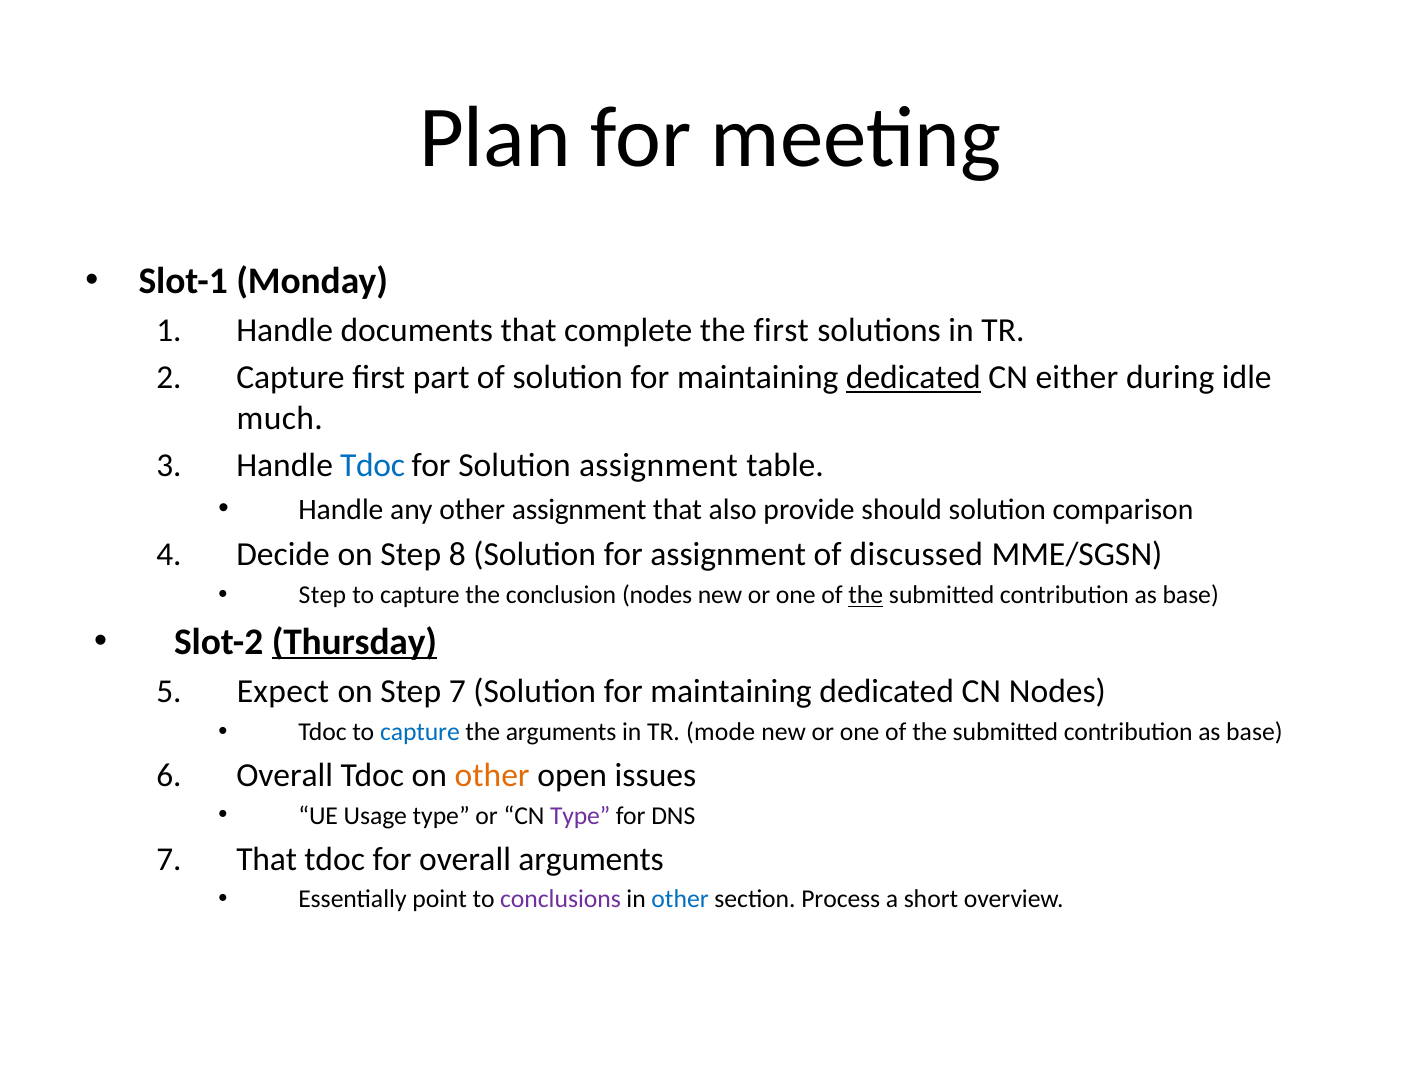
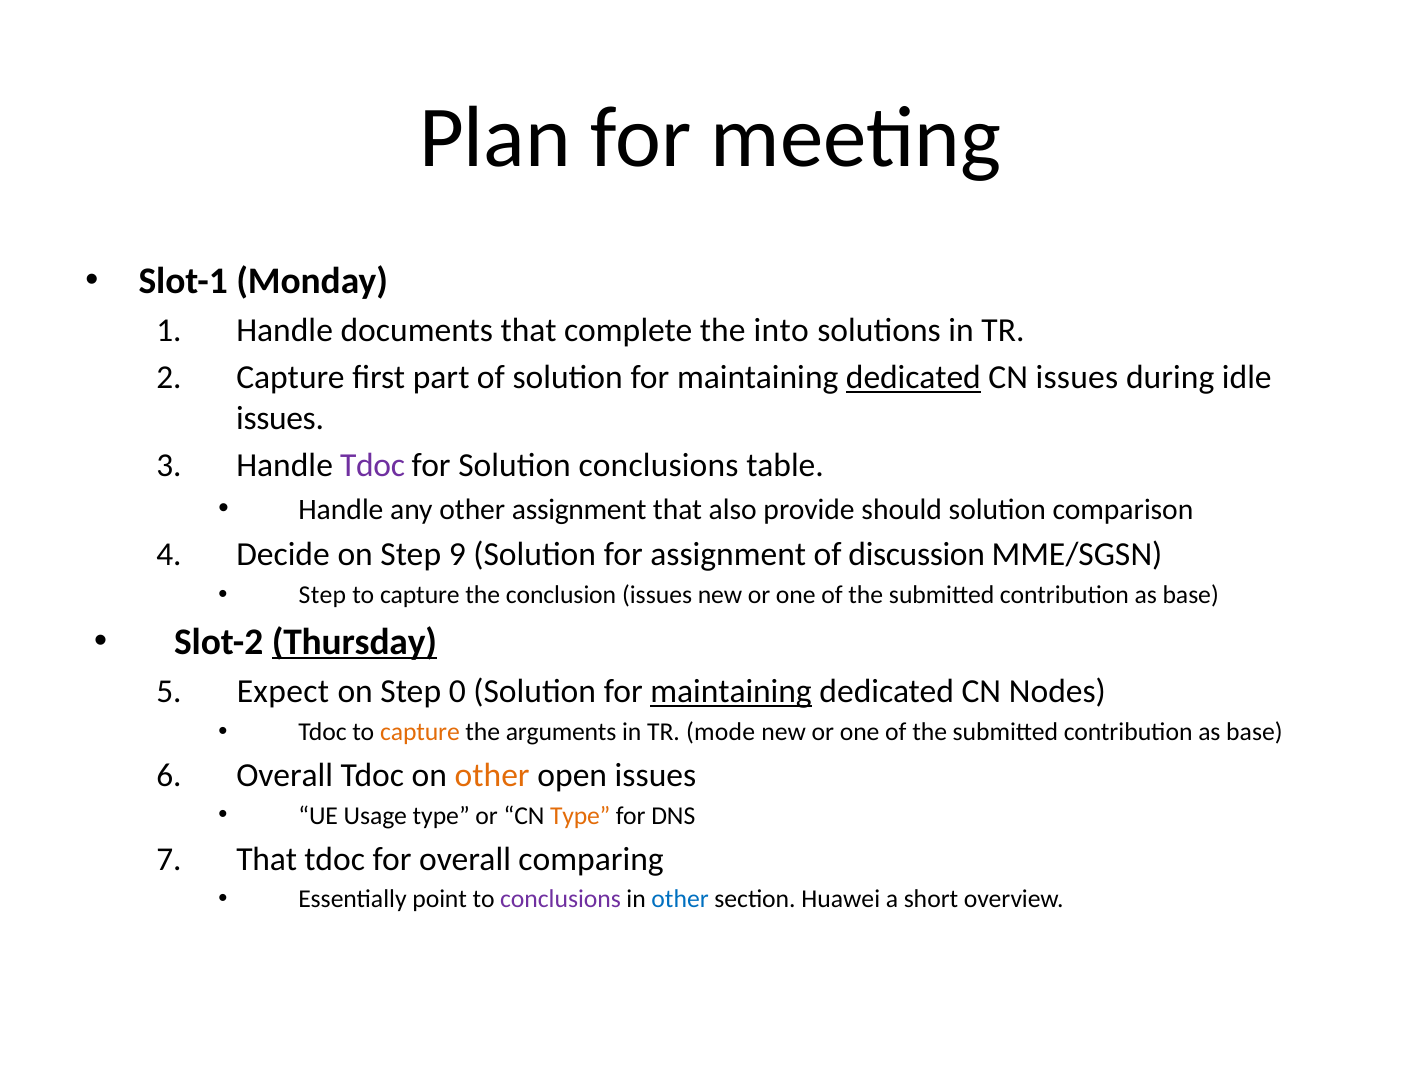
the first: first -> into
CN either: either -> issues
much at (280, 418): much -> issues
Tdoc at (373, 465) colour: blue -> purple
Solution assignment: assignment -> conclusions
8: 8 -> 9
discussed: discussed -> discussion
conclusion nodes: nodes -> issues
the at (866, 595) underline: present -> none
Step 7: 7 -> 0
maintaining at (731, 691) underline: none -> present
capture at (420, 732) colour: blue -> orange
Type at (580, 816) colour: purple -> orange
overall arguments: arguments -> comparing
Process: Process -> Huawei
